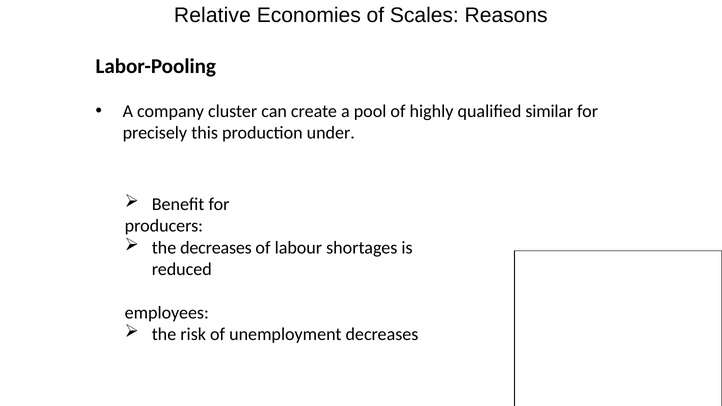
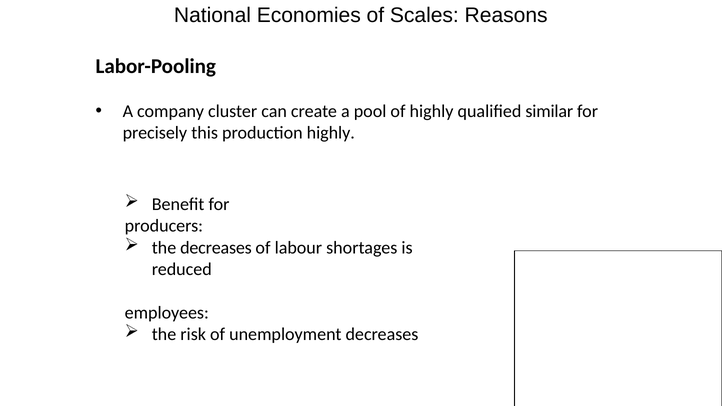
Relative: Relative -> National
production under: under -> highly
